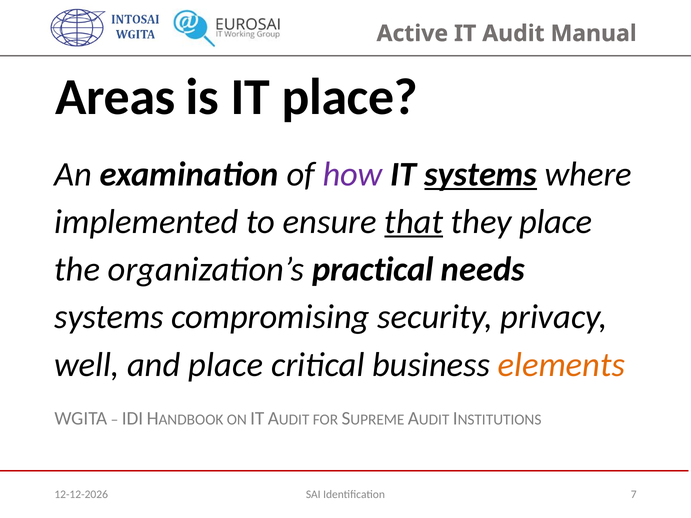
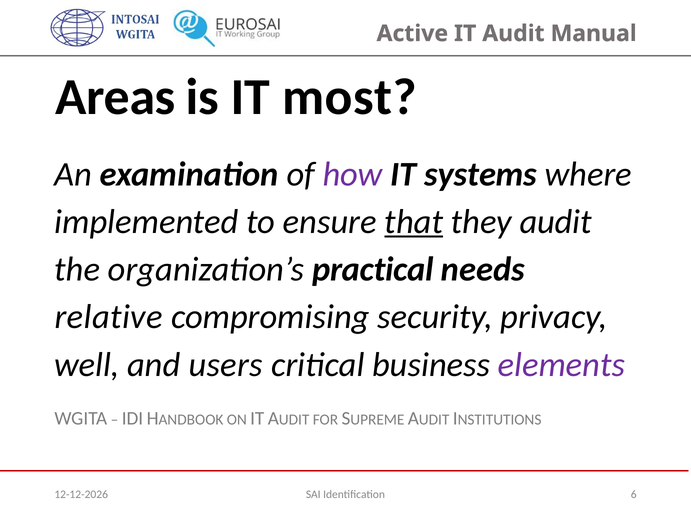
IT place: place -> most
systems at (481, 174) underline: present -> none
they place: place -> audit
systems at (109, 317): systems -> relative
and place: place -> users
elements colour: orange -> purple
7: 7 -> 6
